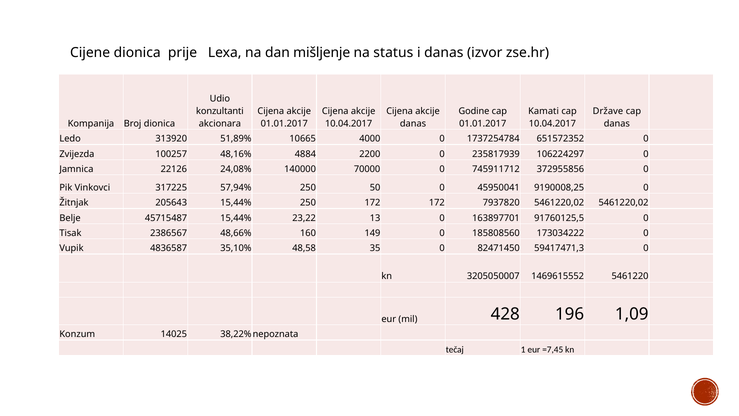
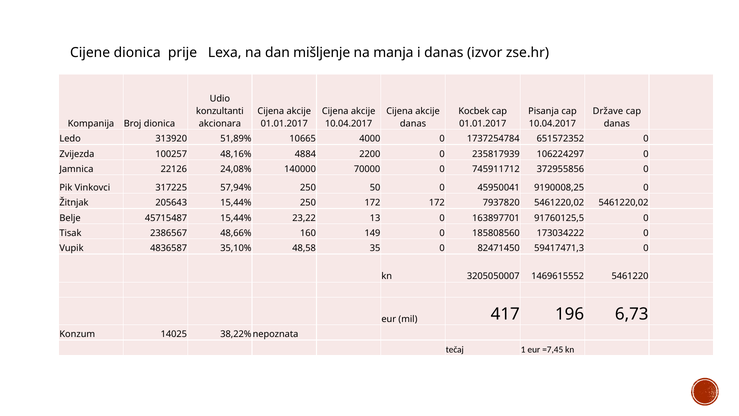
status: status -> manja
Godine: Godine -> Kocbek
Kamati: Kamati -> Pisanja
428: 428 -> 417
1,09: 1,09 -> 6,73
